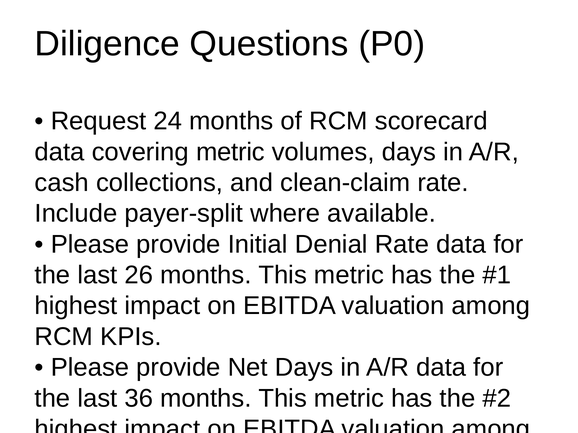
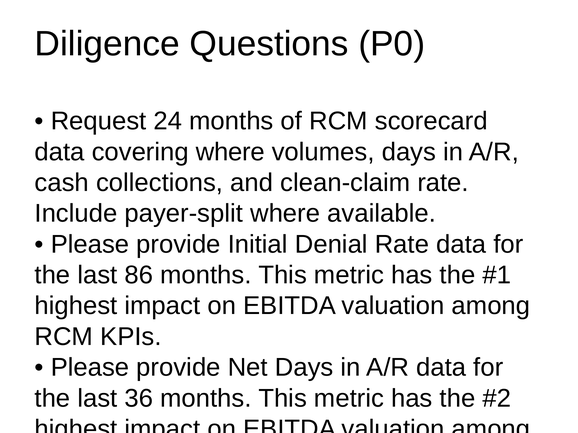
covering metric: metric -> where
26: 26 -> 86
